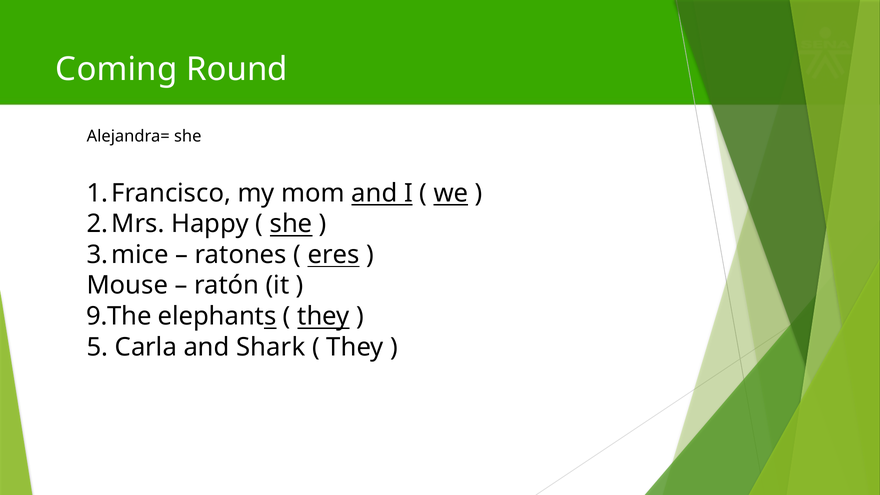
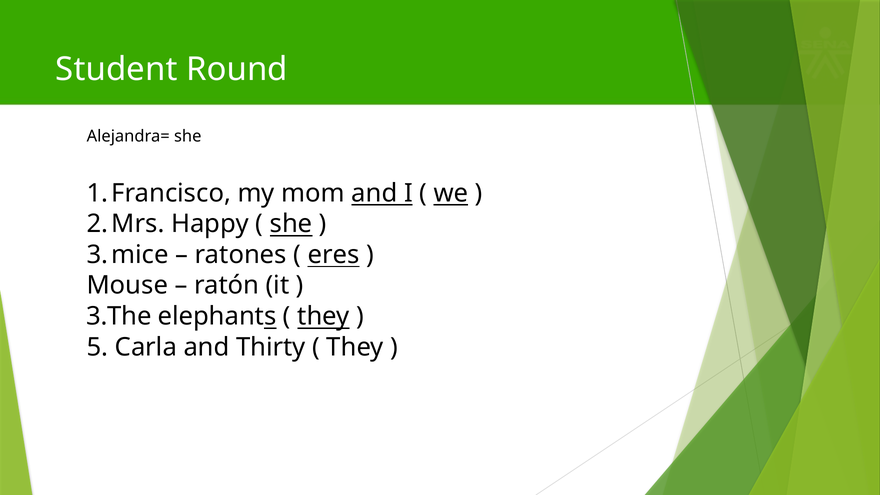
Coming: Coming -> Student
9.The: 9.The -> 3.The
Shark: Shark -> Thirty
